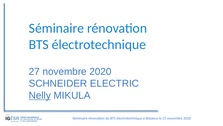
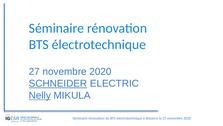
SCHNEIDER underline: none -> present
